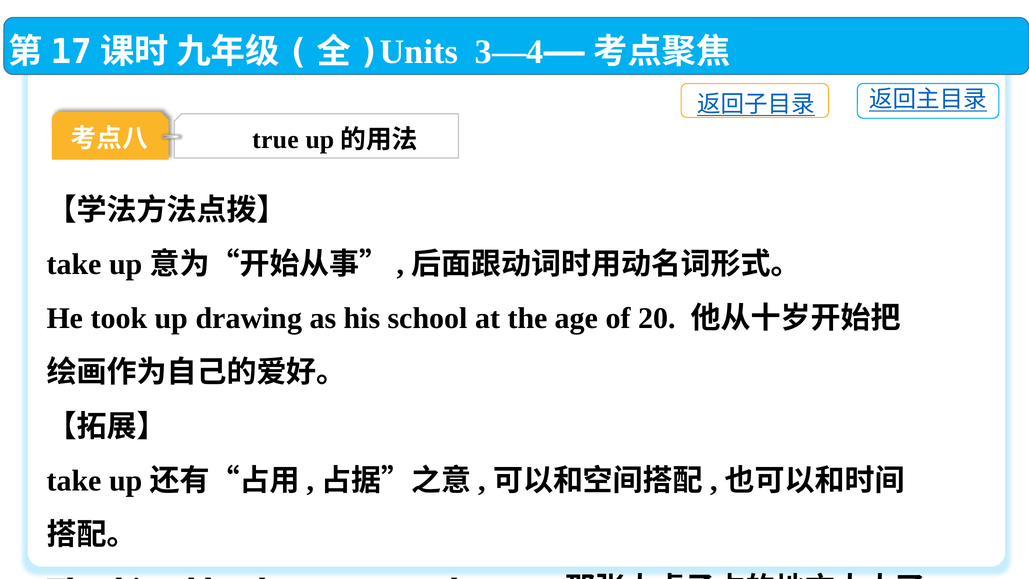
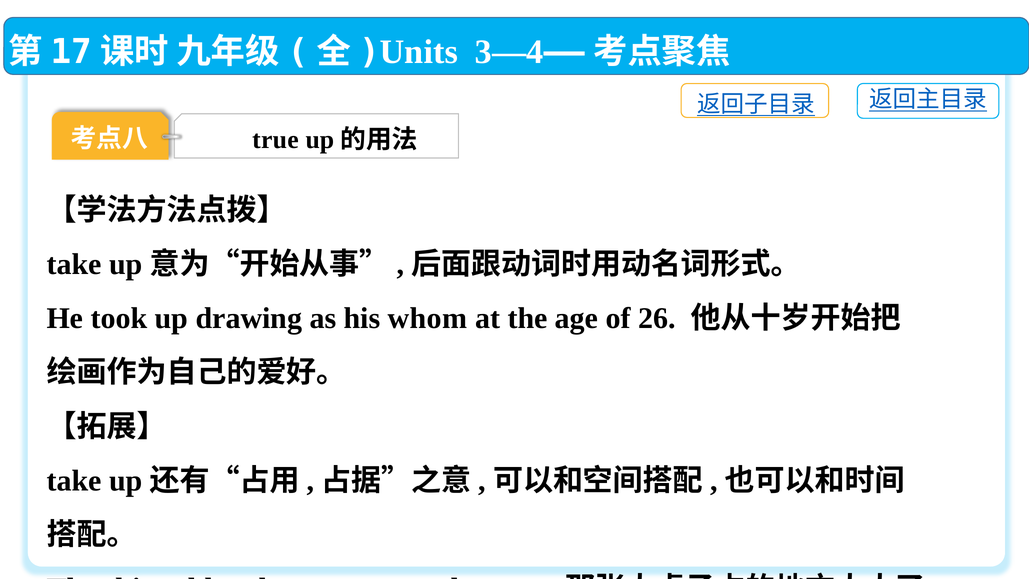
school: school -> whom
20: 20 -> 26
